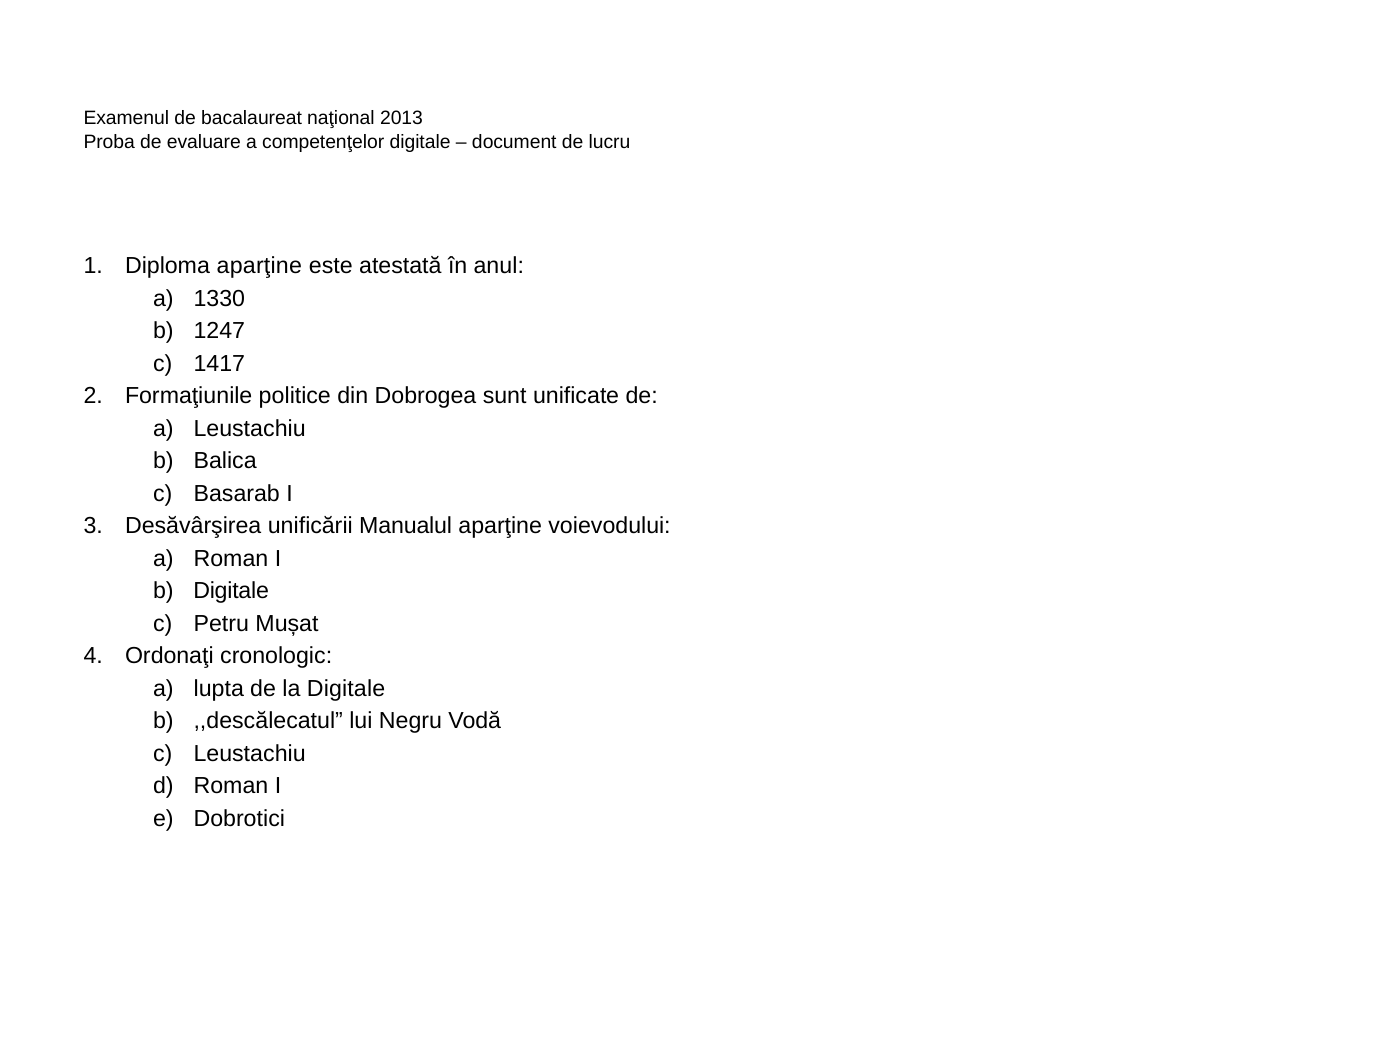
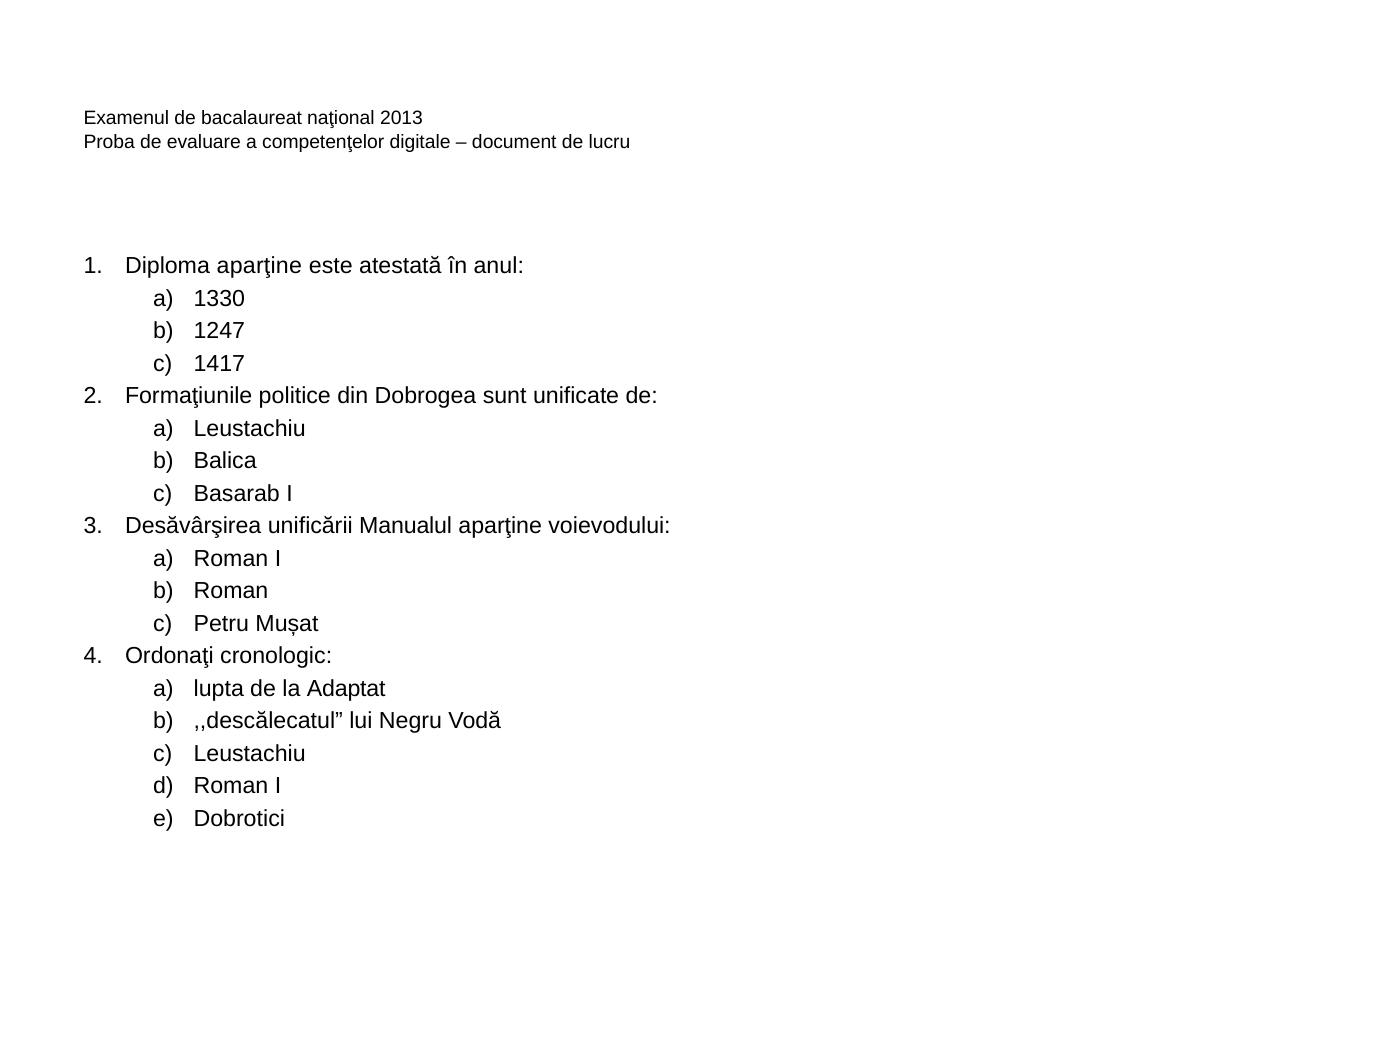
Digitale at (231, 591): Digitale -> Roman
la Digitale: Digitale -> Adaptat
